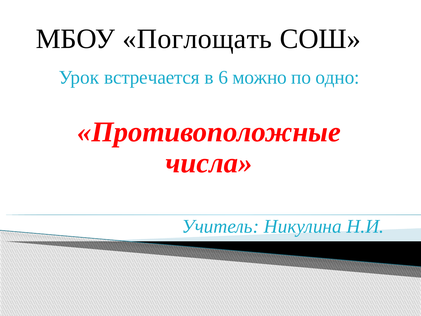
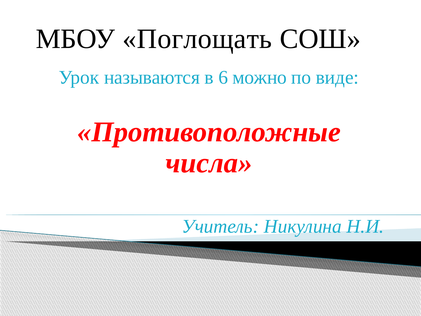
встречается: встречается -> называются
одно: одно -> виде
